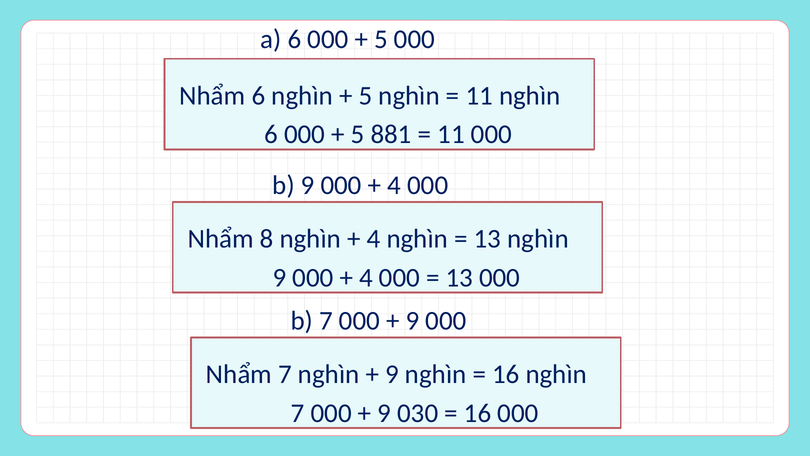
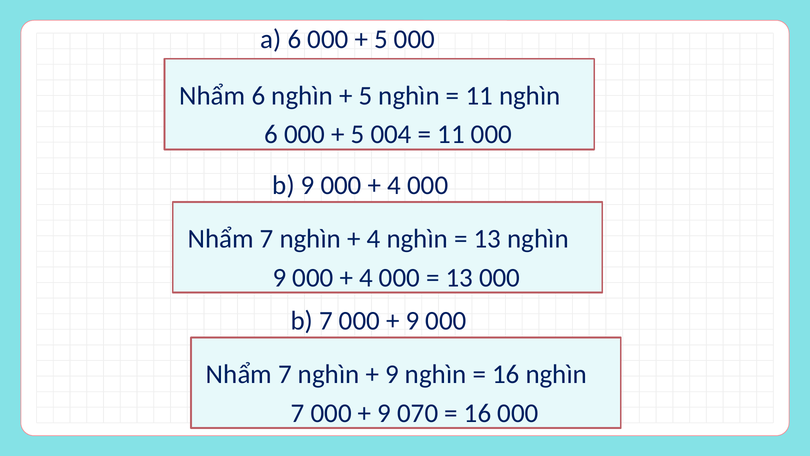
881: 881 -> 004
8 at (267, 239): 8 -> 7
030: 030 -> 070
